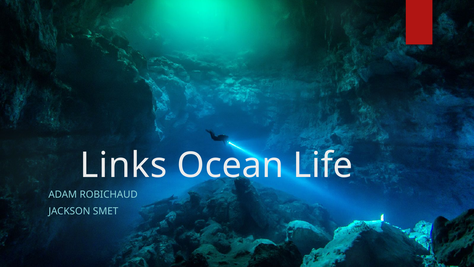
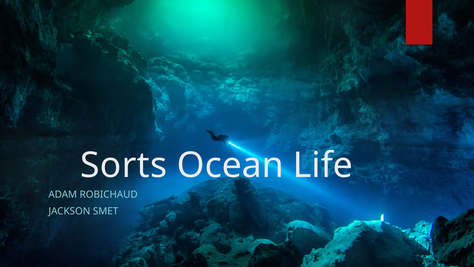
Links: Links -> Sorts
